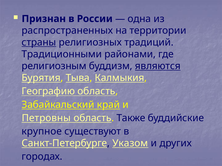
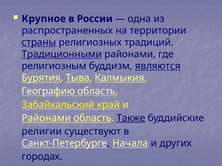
Признан: Признан -> Крупное
Традиционными underline: none -> present
Петровны at (46, 118): Петровны -> Районами
Также underline: none -> present
крупное: крупное -> религии
Указом: Указом -> Начала
